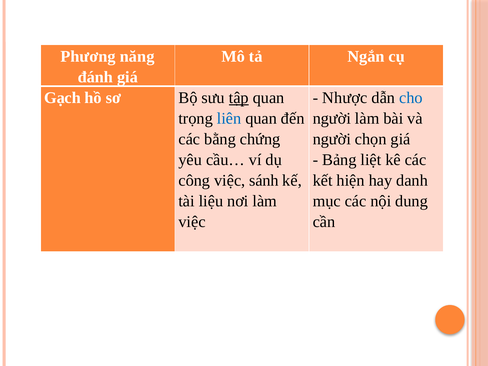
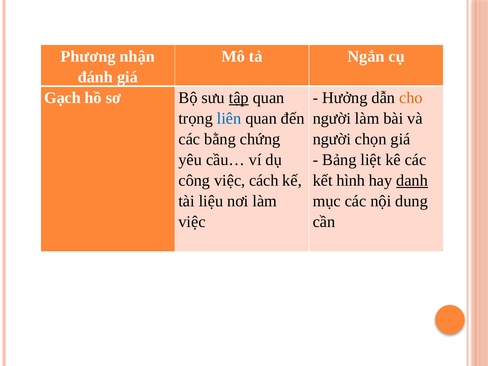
năng: năng -> nhận
Nhược: Nhược -> Hưởng
cho colour: blue -> orange
sánh: sánh -> cách
hiện: hiện -> hình
danh underline: none -> present
